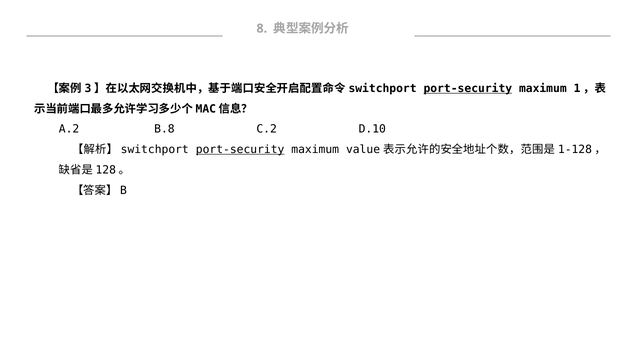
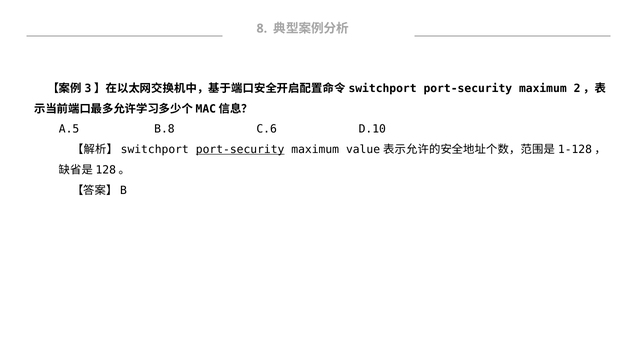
port-security at (468, 89) underline: present -> none
1: 1 -> 2
A.2: A.2 -> A.5
C.2: C.2 -> C.6
